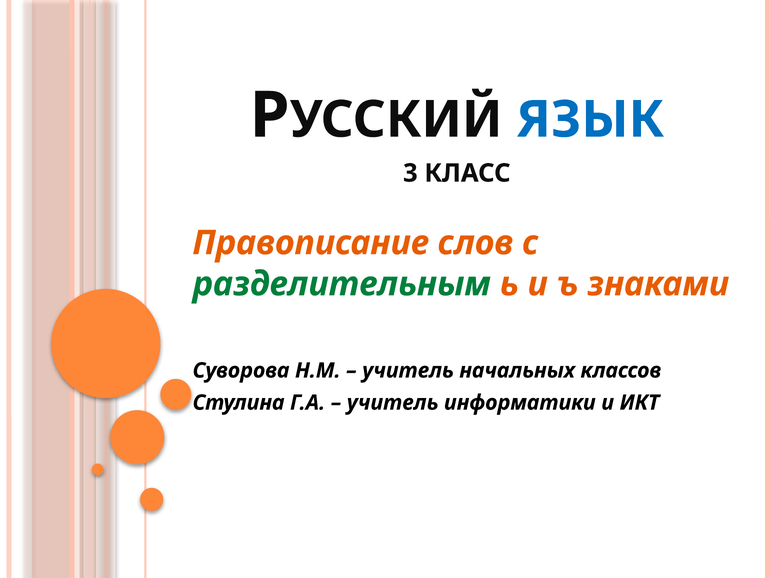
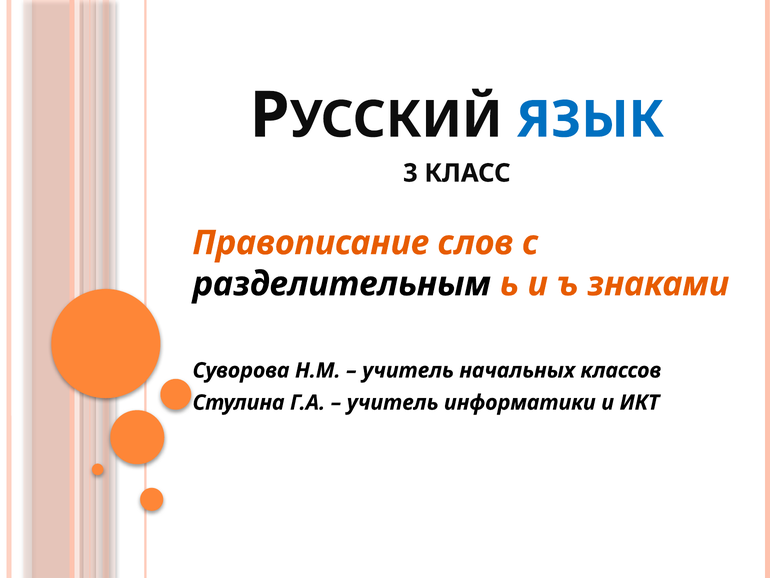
разделительным colour: green -> black
